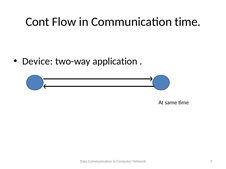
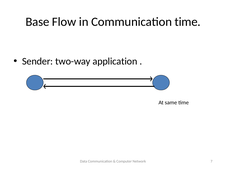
Cont: Cont -> Base
Device: Device -> Sender
